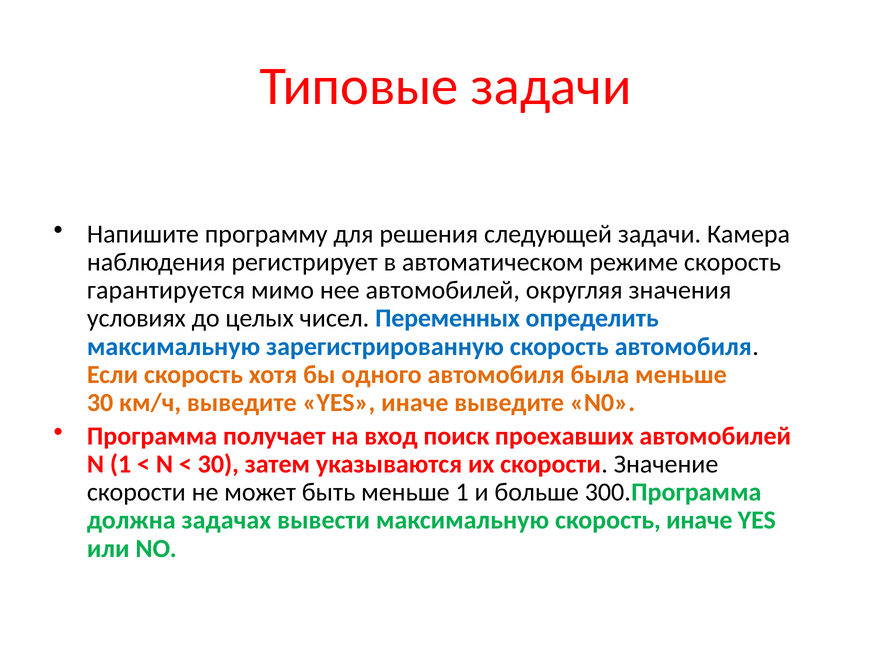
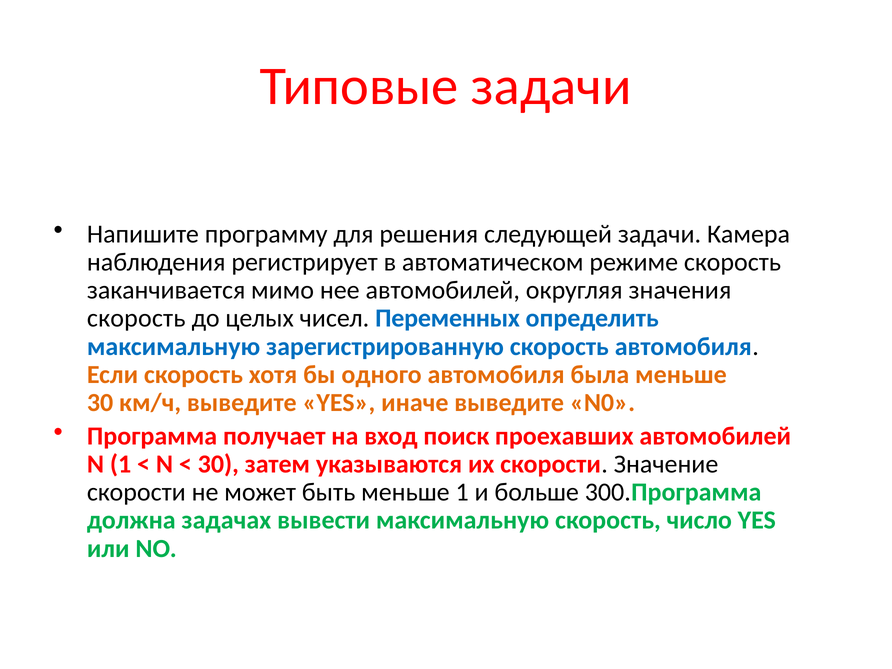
гарантируется: гарантируется -> заканчивается
условиях at (136, 318): условиях -> скорость
скорость иначе: иначе -> число
